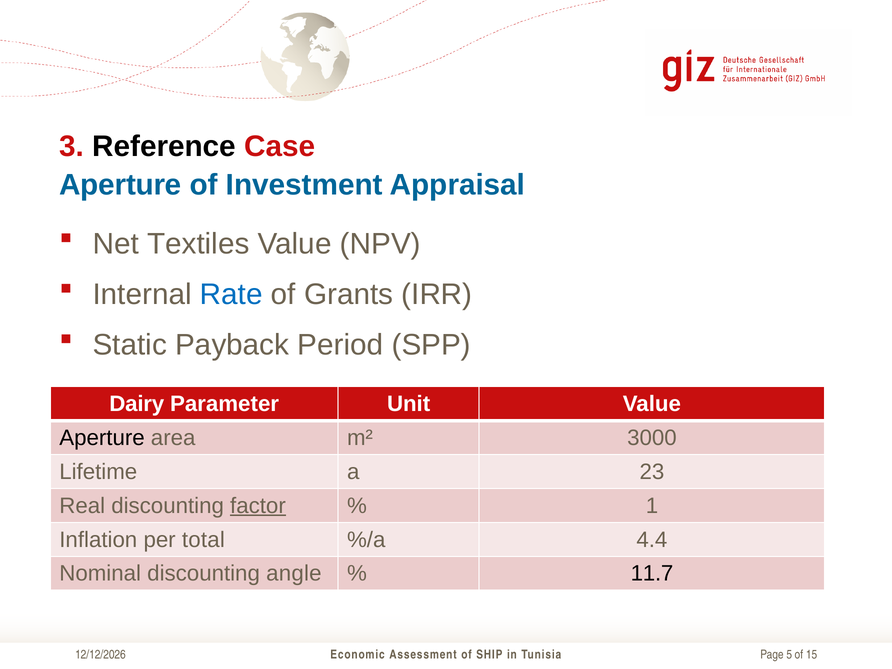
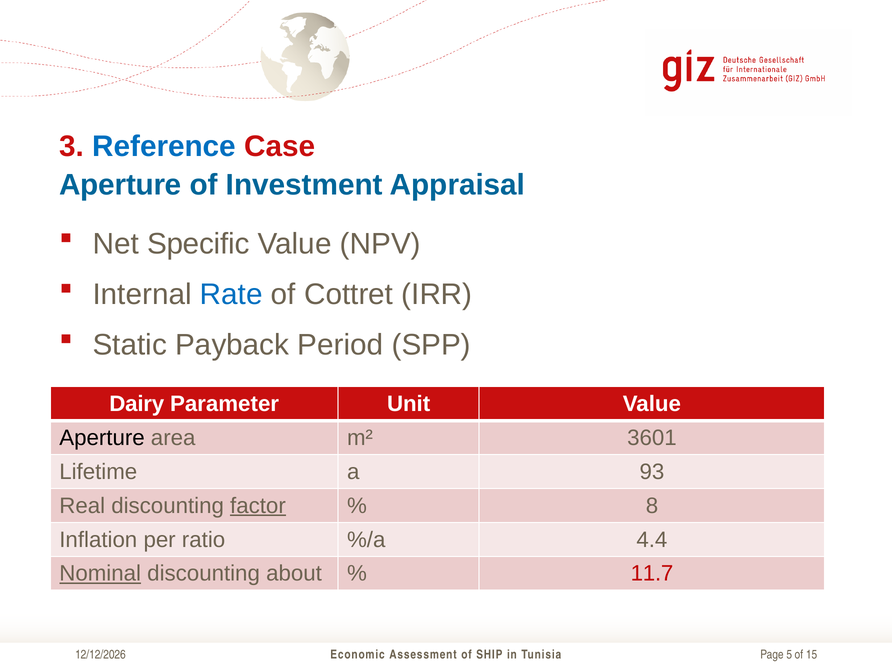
Reference colour: black -> blue
Textiles: Textiles -> Specific
Grants: Grants -> Cottret
3000: 3000 -> 3601
23: 23 -> 93
1: 1 -> 8
total: total -> ratio
Nominal underline: none -> present
angle: angle -> about
11.7 colour: black -> red
